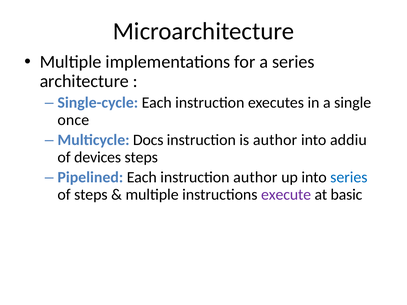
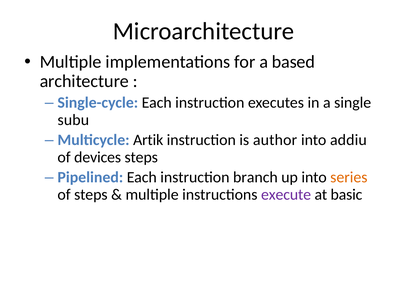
a series: series -> based
once: once -> subu
Docs: Docs -> Artik
instruction author: author -> branch
series at (349, 178) colour: blue -> orange
